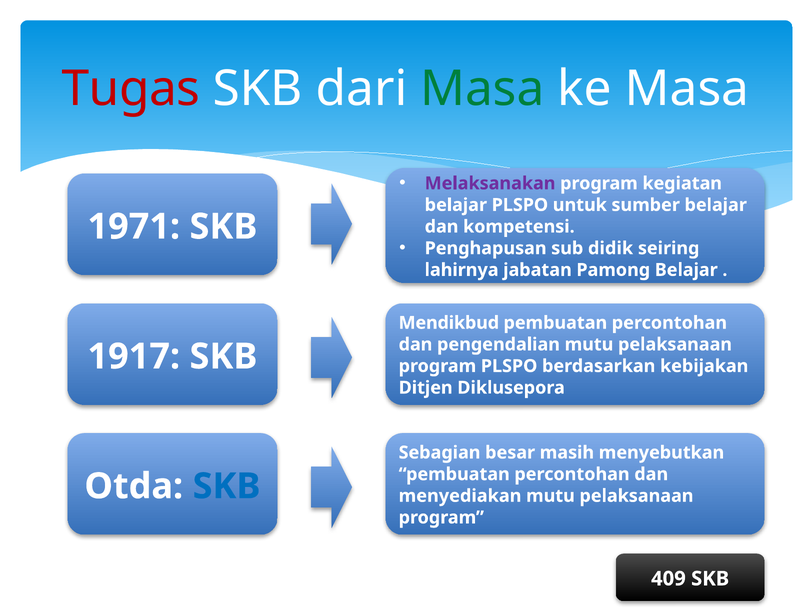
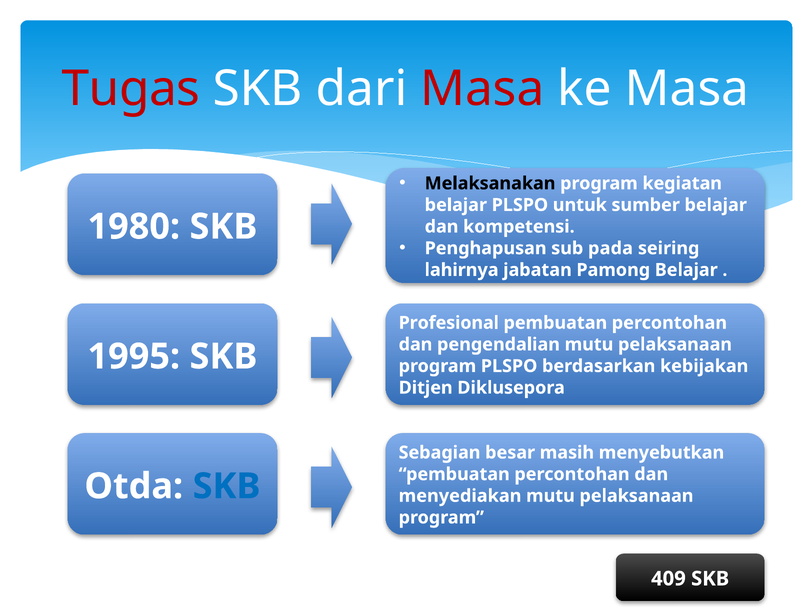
Masa at (482, 89) colour: green -> red
Melaksanakan colour: purple -> black
1971: 1971 -> 1980
didik: didik -> pada
Mendikbud: Mendikbud -> Profesional
1917: 1917 -> 1995
